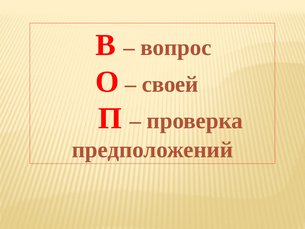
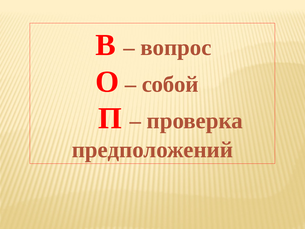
своей: своей -> собой
